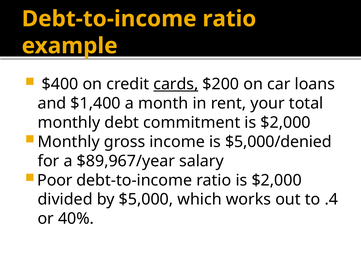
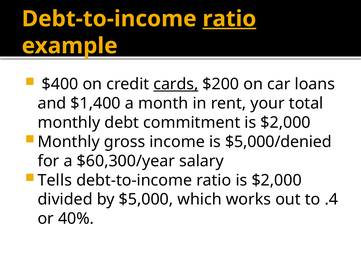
ratio at (229, 19) underline: none -> present
$89,967/year: $89,967/year -> $60,300/year
Poor: Poor -> Tells
